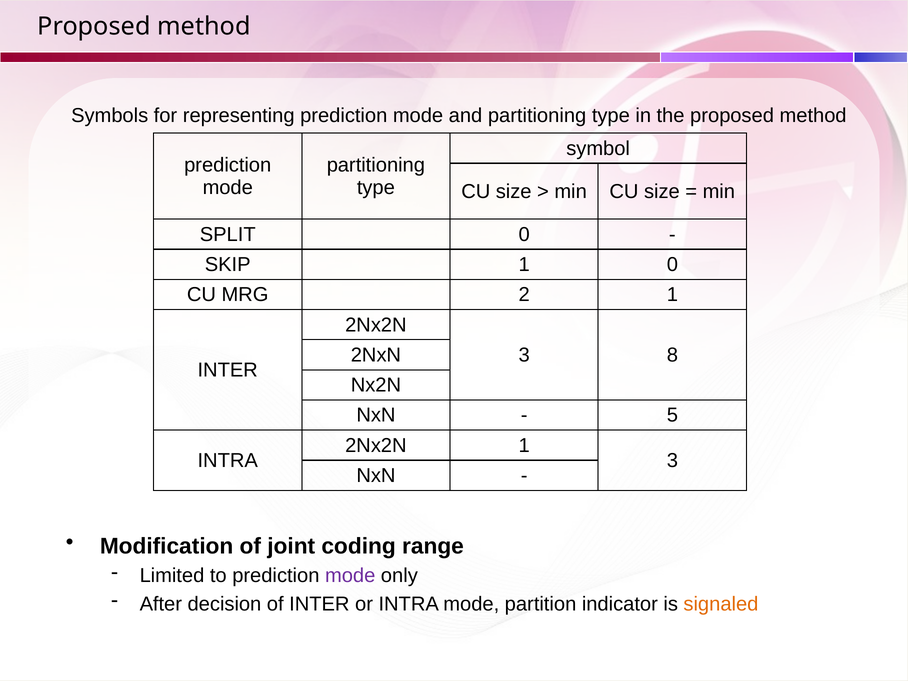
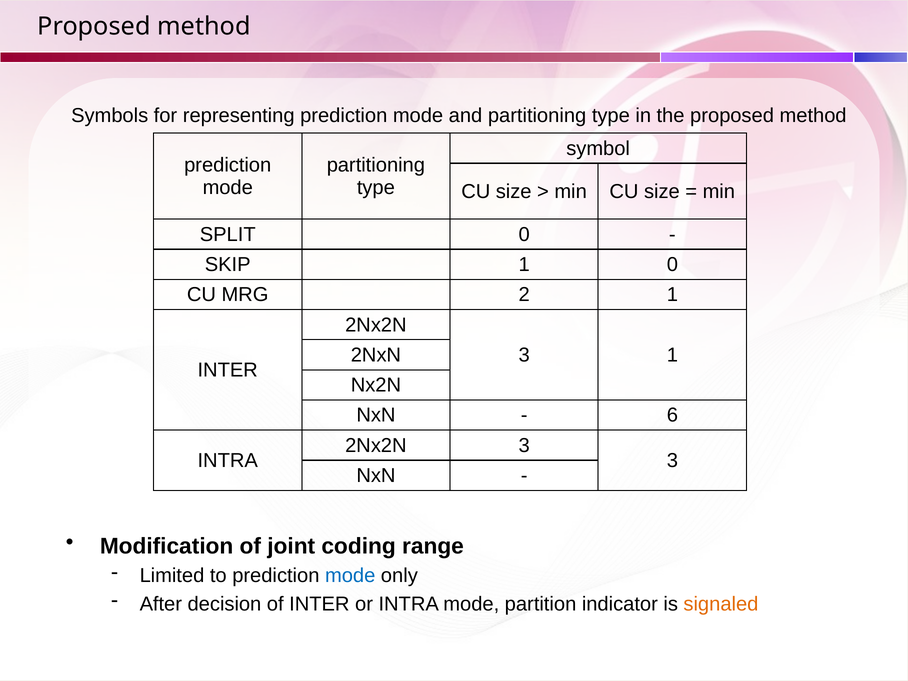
3 8: 8 -> 1
5: 5 -> 6
1 at (524, 445): 1 -> 3
mode at (350, 576) colour: purple -> blue
